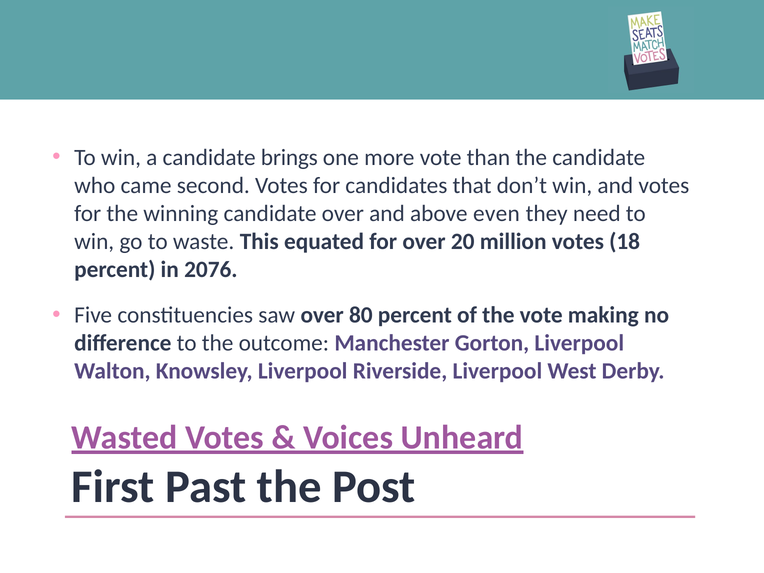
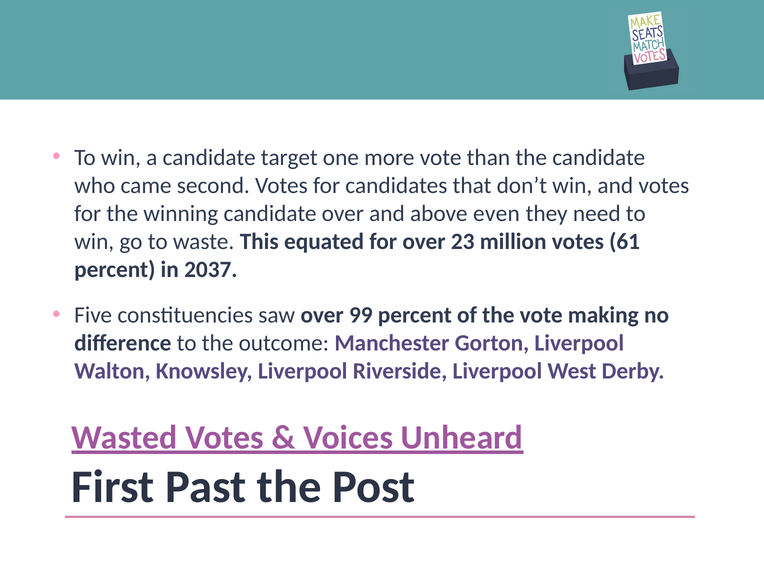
brings: brings -> target
20: 20 -> 23
18: 18 -> 61
2076: 2076 -> 2037
80: 80 -> 99
